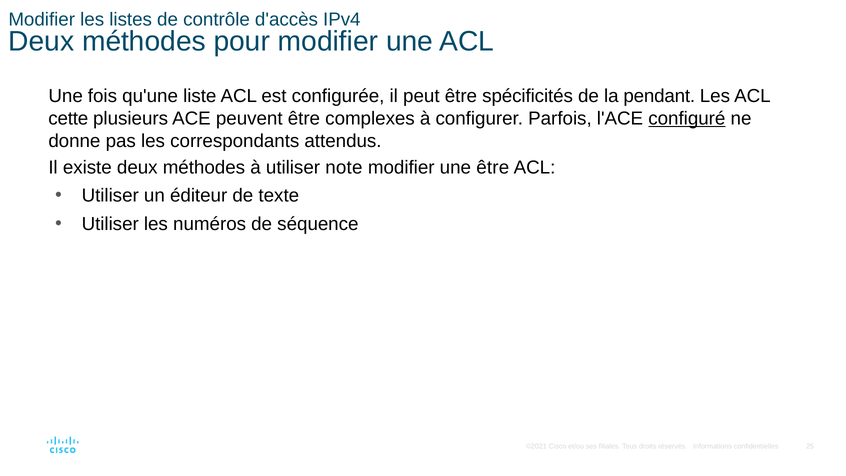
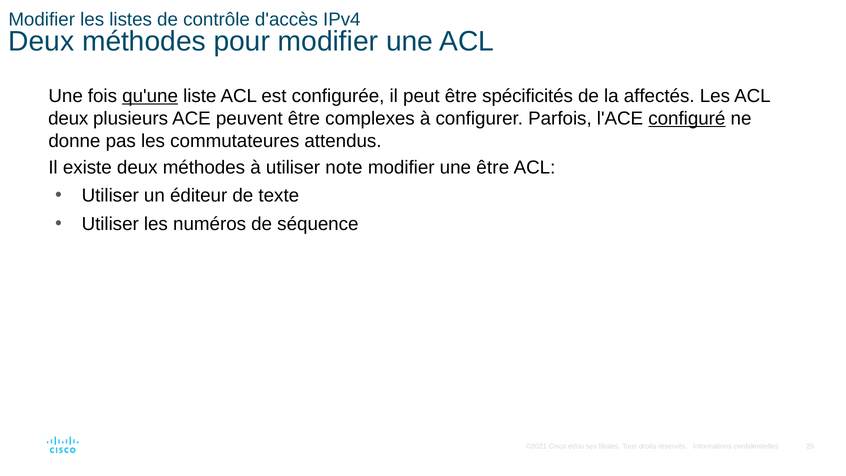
qu'une underline: none -> present
pendant: pendant -> affectés
cette at (68, 119): cette -> deux
correspondants: correspondants -> commutateures
